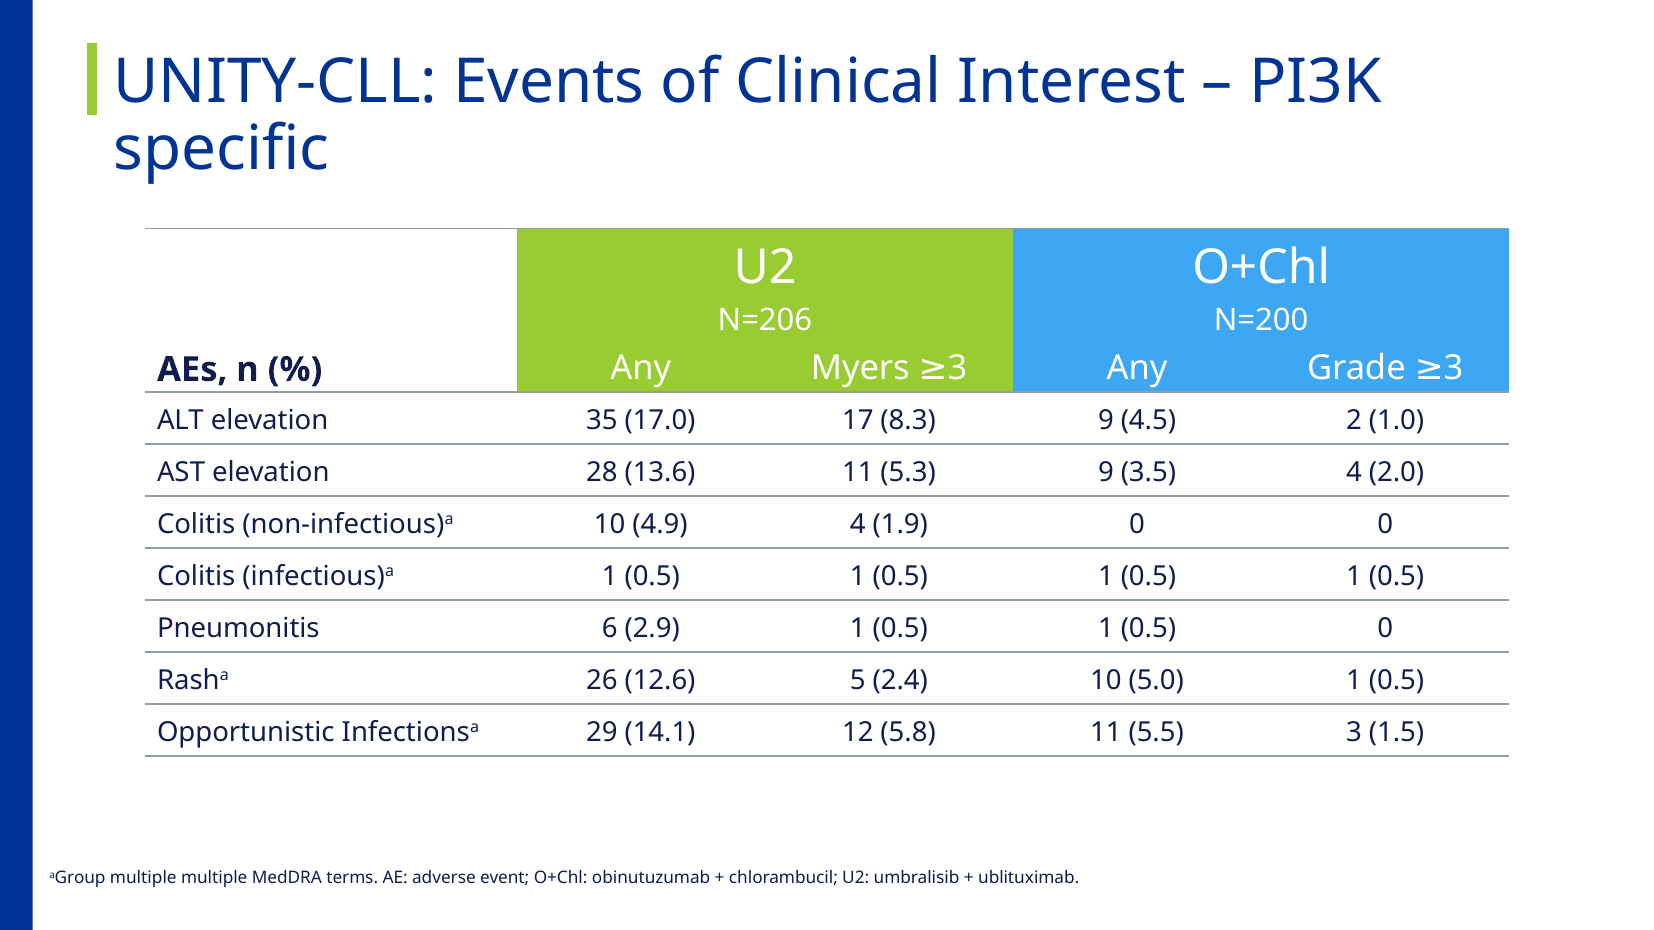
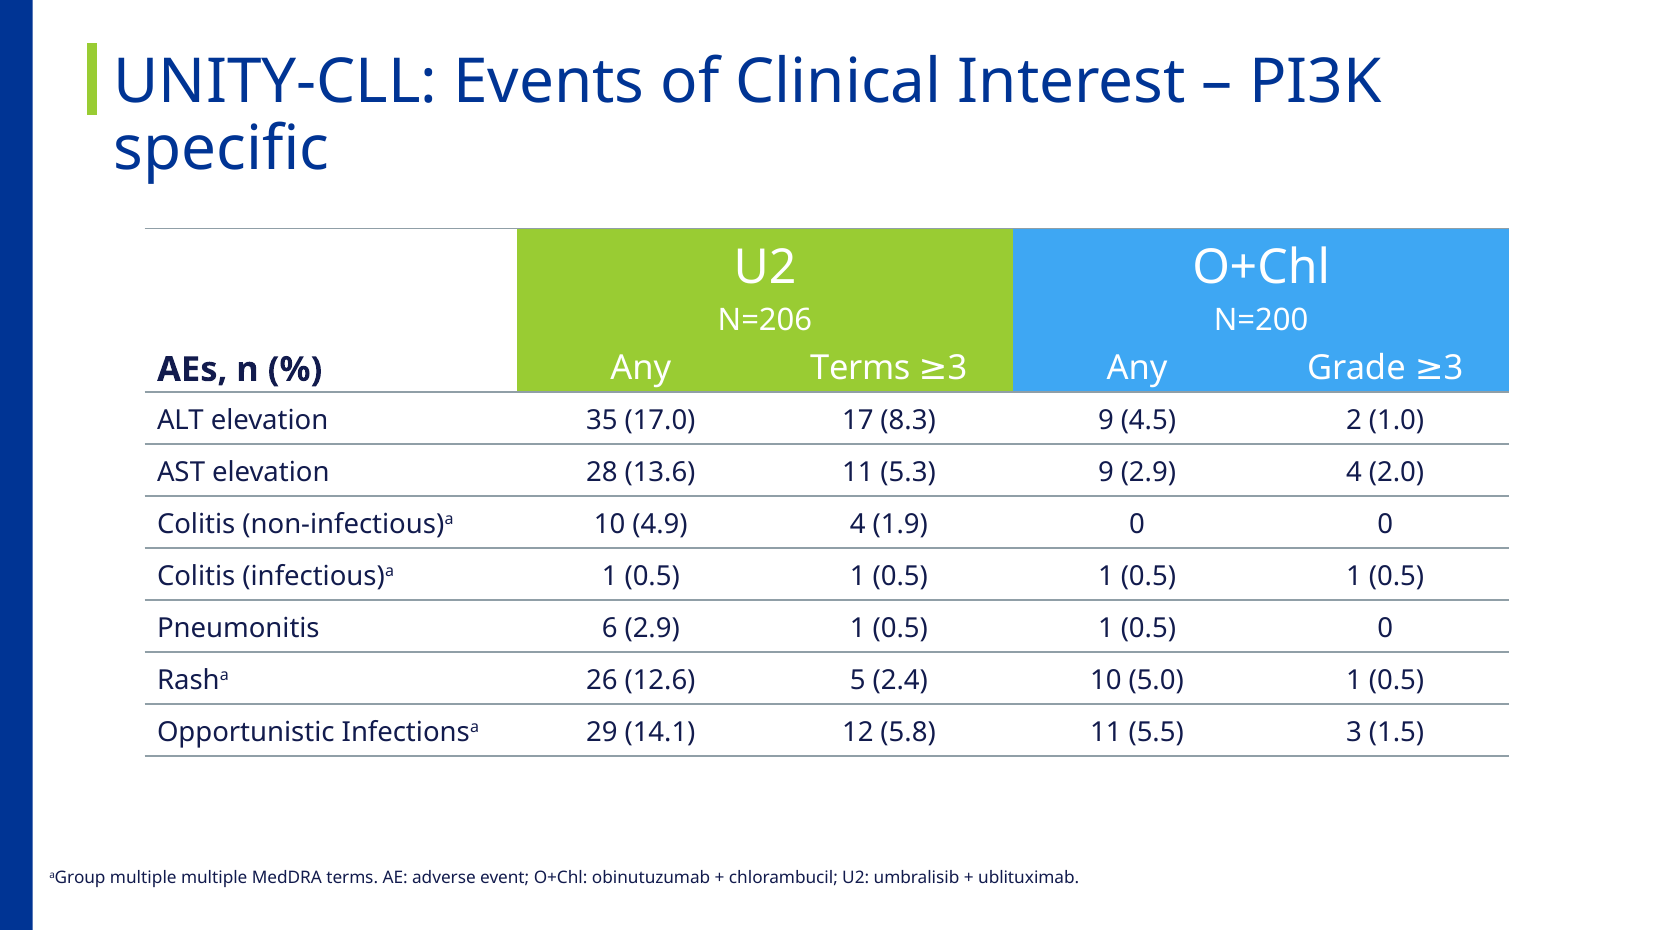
Any Myers: Myers -> Terms
9 3.5: 3.5 -> 2.9
